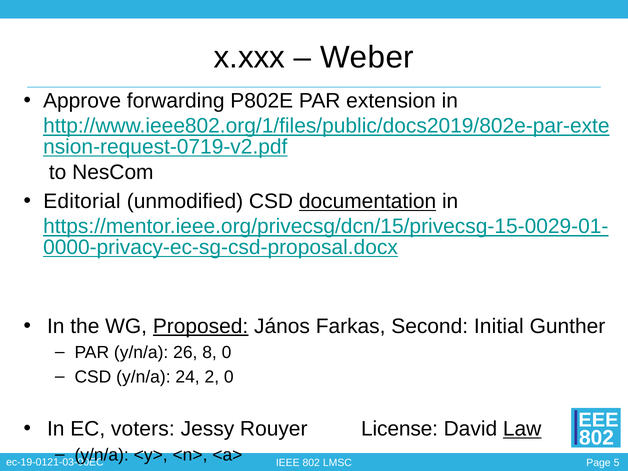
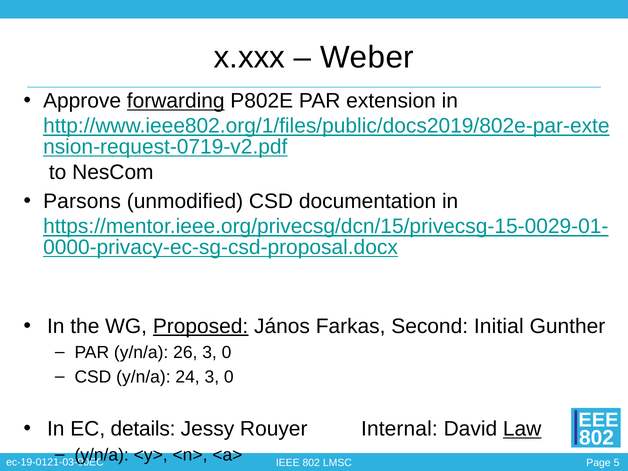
forwarding underline: none -> present
Editorial: Editorial -> Parsons
documentation underline: present -> none
26 8: 8 -> 3
24 2: 2 -> 3
voters: voters -> details
License: License -> Internal
